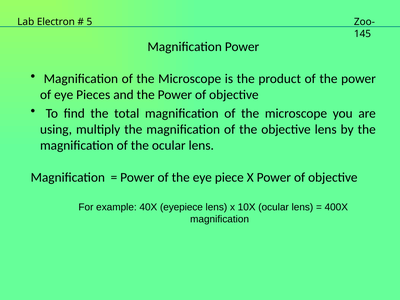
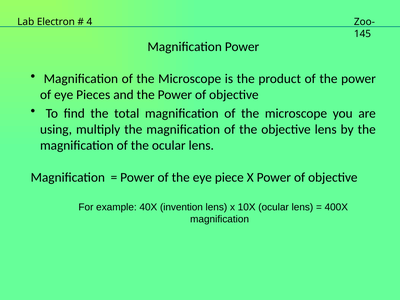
5: 5 -> 4
eyepiece: eyepiece -> invention
